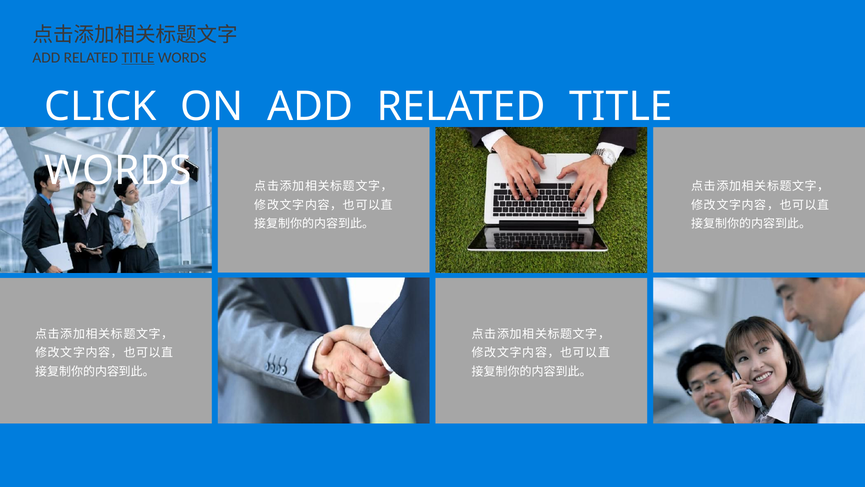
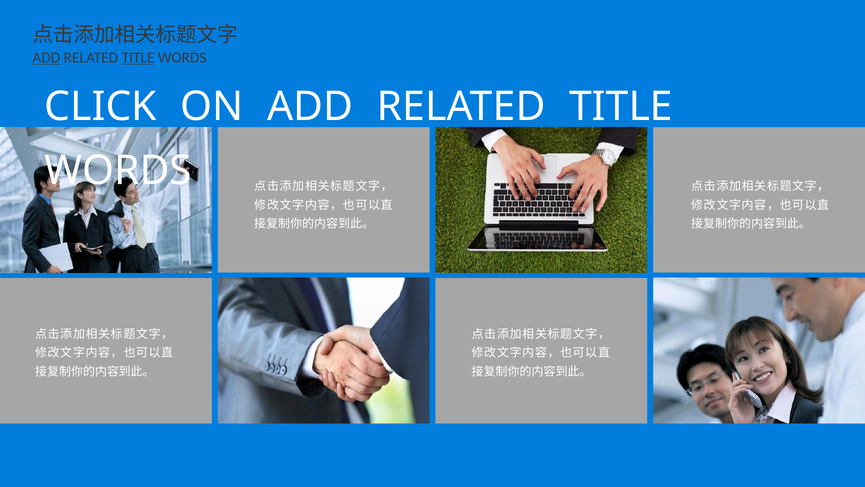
ADD at (46, 58) underline: none -> present
